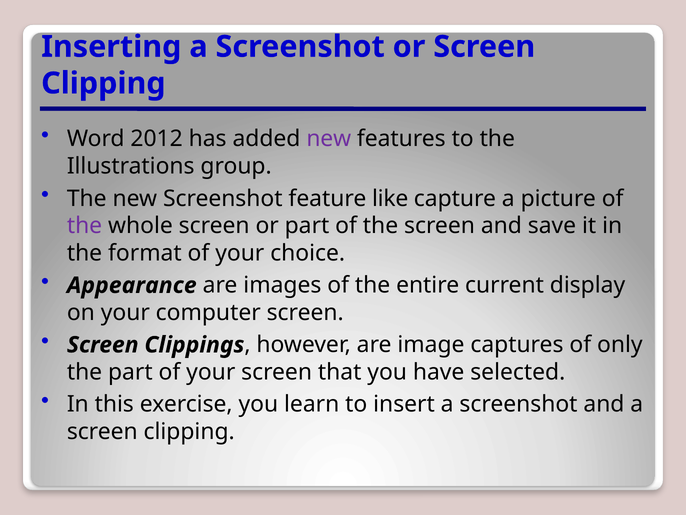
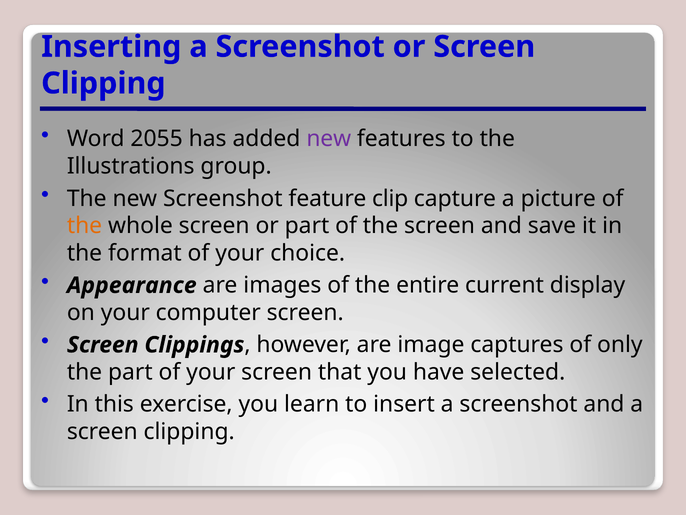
2012: 2012 -> 2055
like: like -> clip
the at (85, 226) colour: purple -> orange
